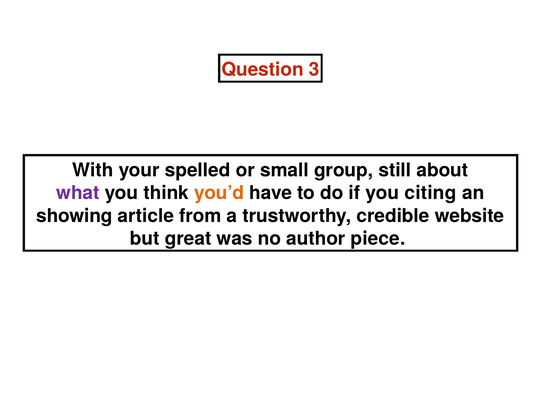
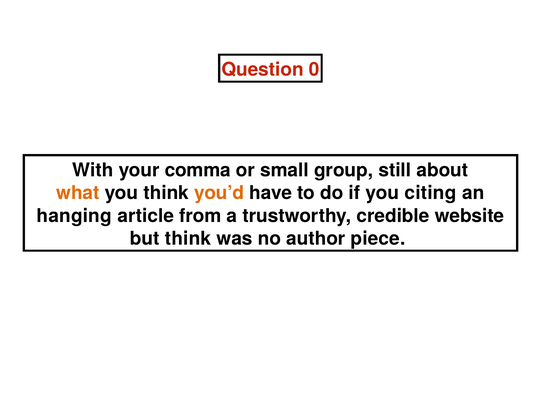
3: 3 -> 0
spelled: spelled -> comma
what colour: purple -> orange
showing: showing -> hanging
but great: great -> think
